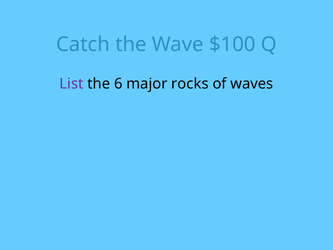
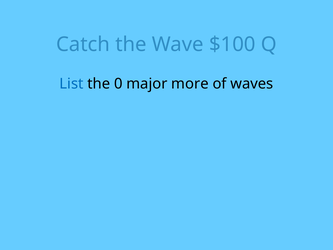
List colour: purple -> blue
6: 6 -> 0
rocks: rocks -> more
